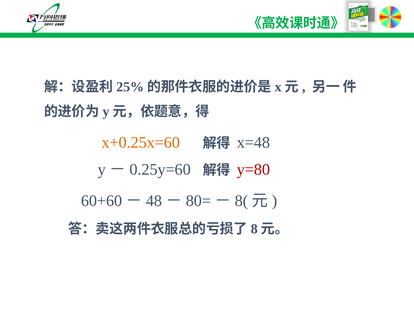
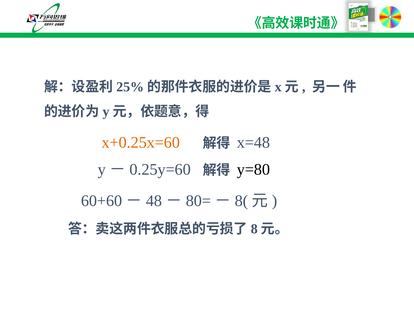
y=80 colour: red -> black
